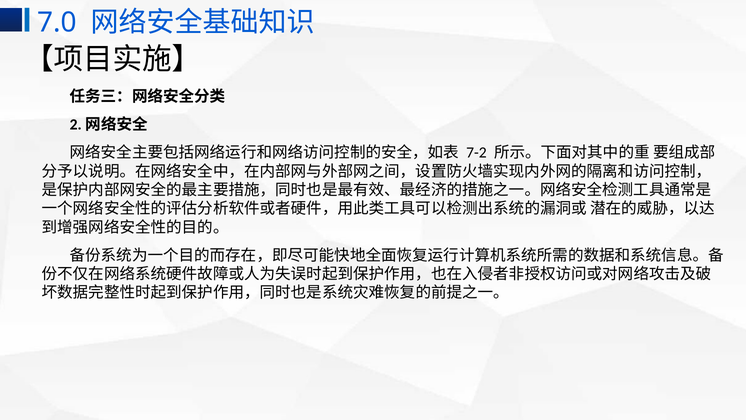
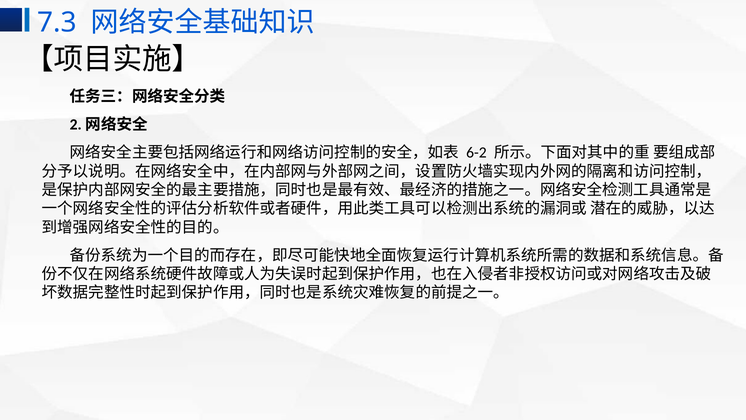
7.0: 7.0 -> 7.3
7-2: 7-2 -> 6-2
